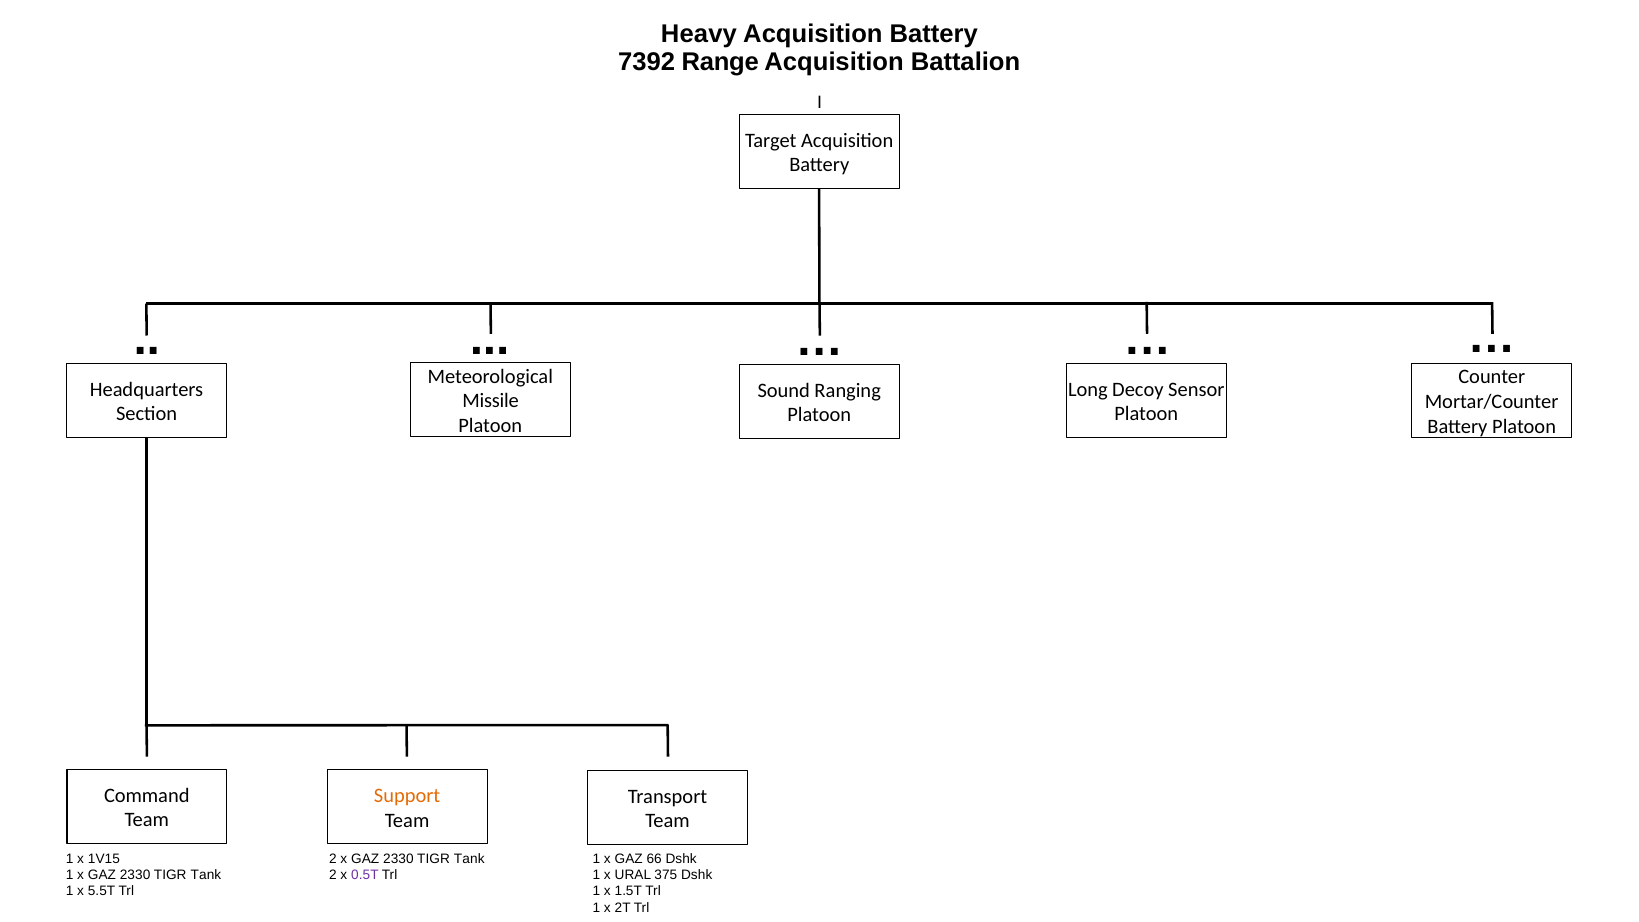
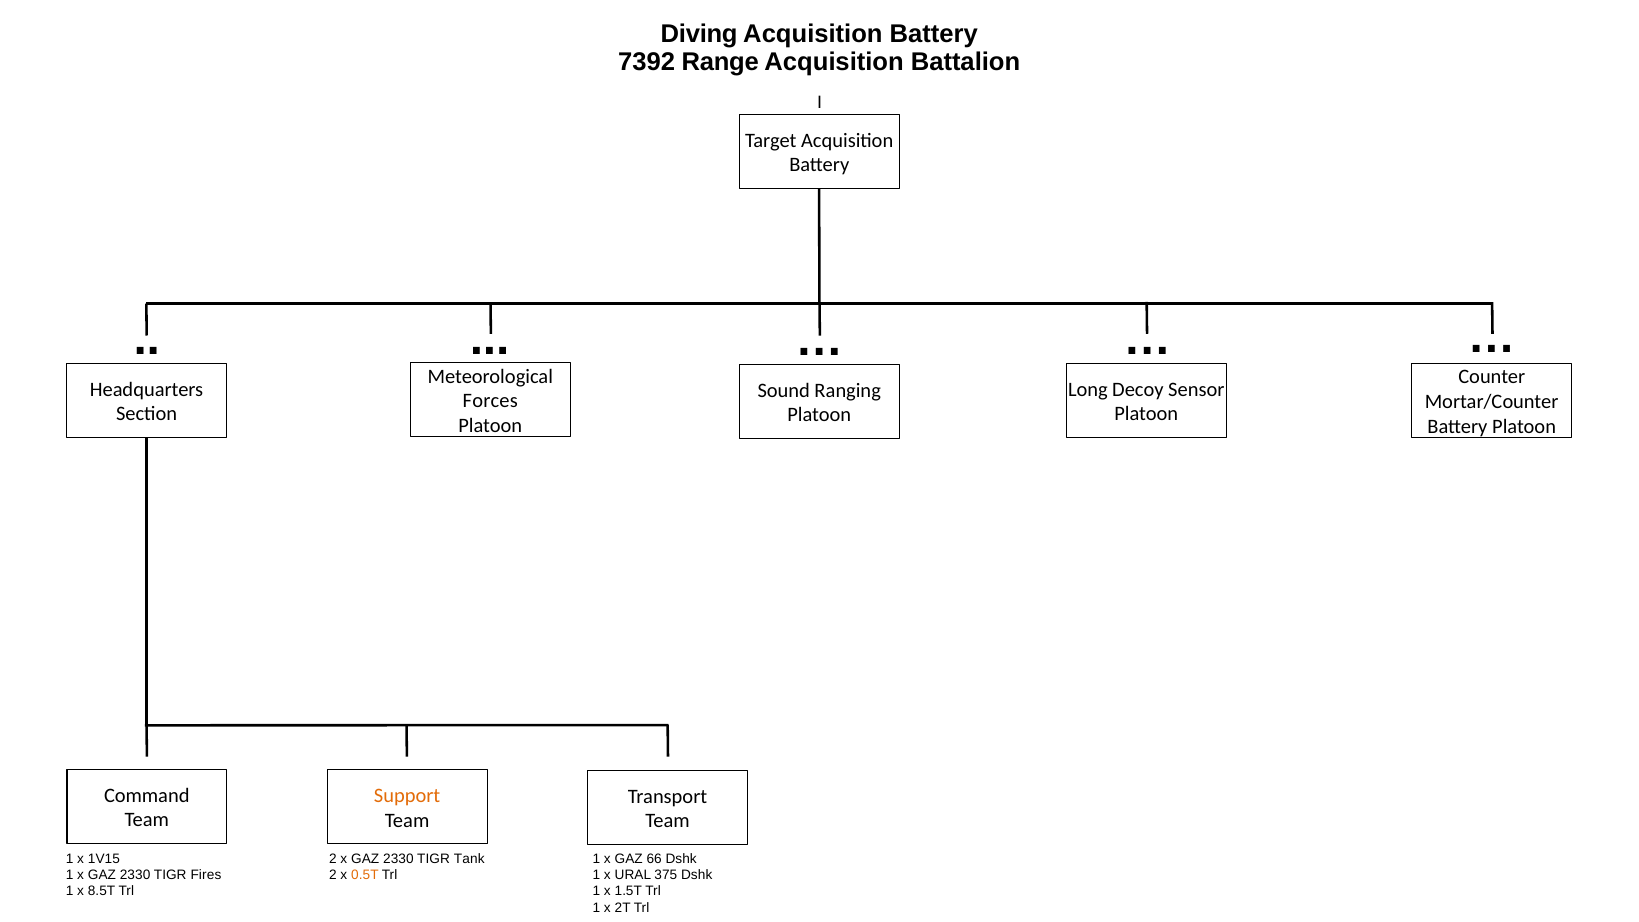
Heavy: Heavy -> Diving
Missile: Missile -> Forces
Tank at (206, 875): Tank -> Fires
0.5T colour: purple -> orange
5.5T: 5.5T -> 8.5T
